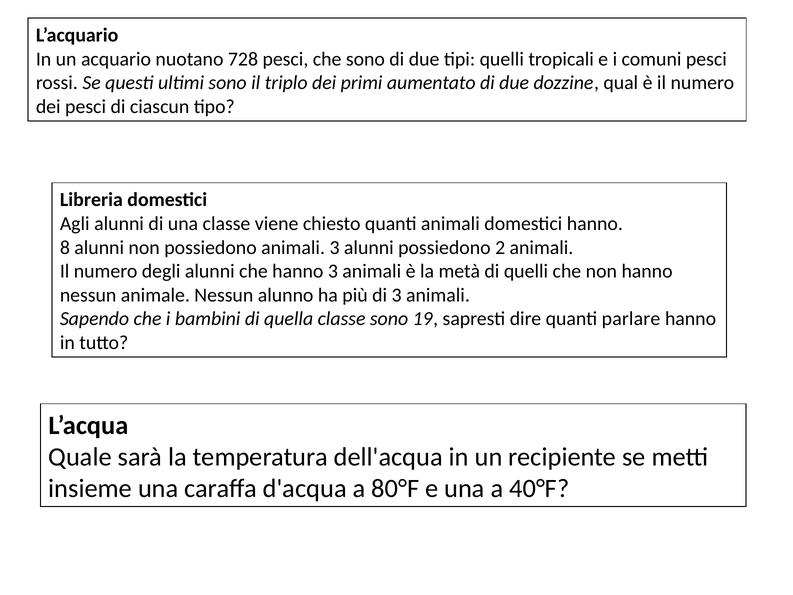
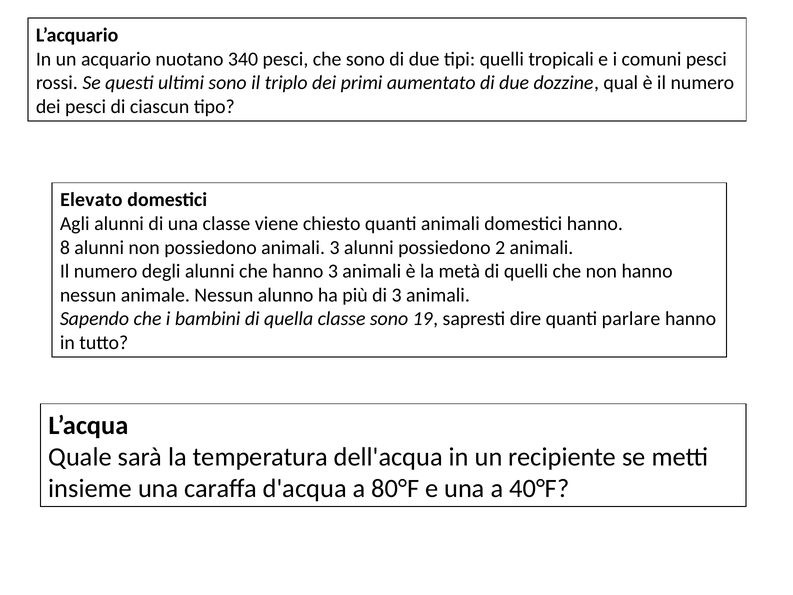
728: 728 -> 340
Libreria: Libreria -> Elevato
